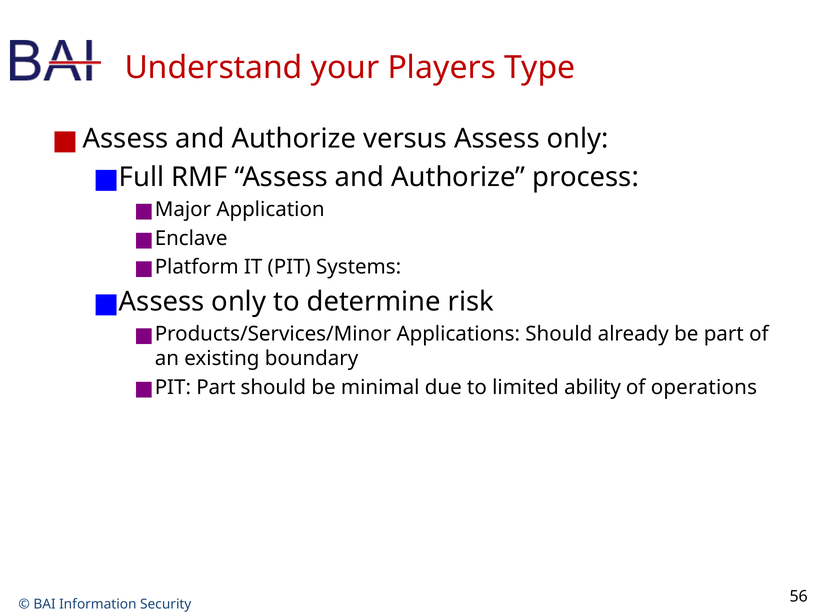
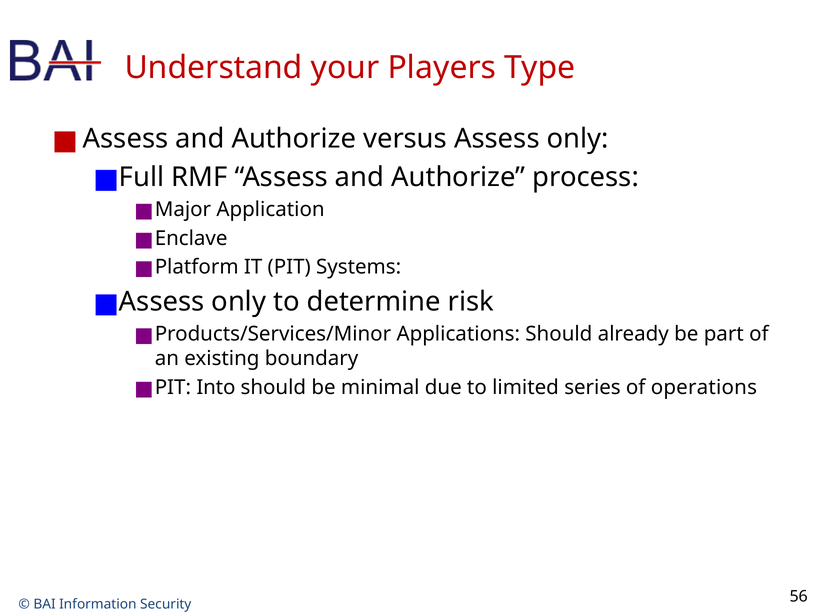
Part at (216, 388): Part -> Into
ability: ability -> series
